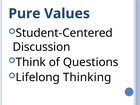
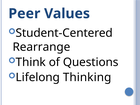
Pure: Pure -> Peer
Discussion: Discussion -> Rearrange
